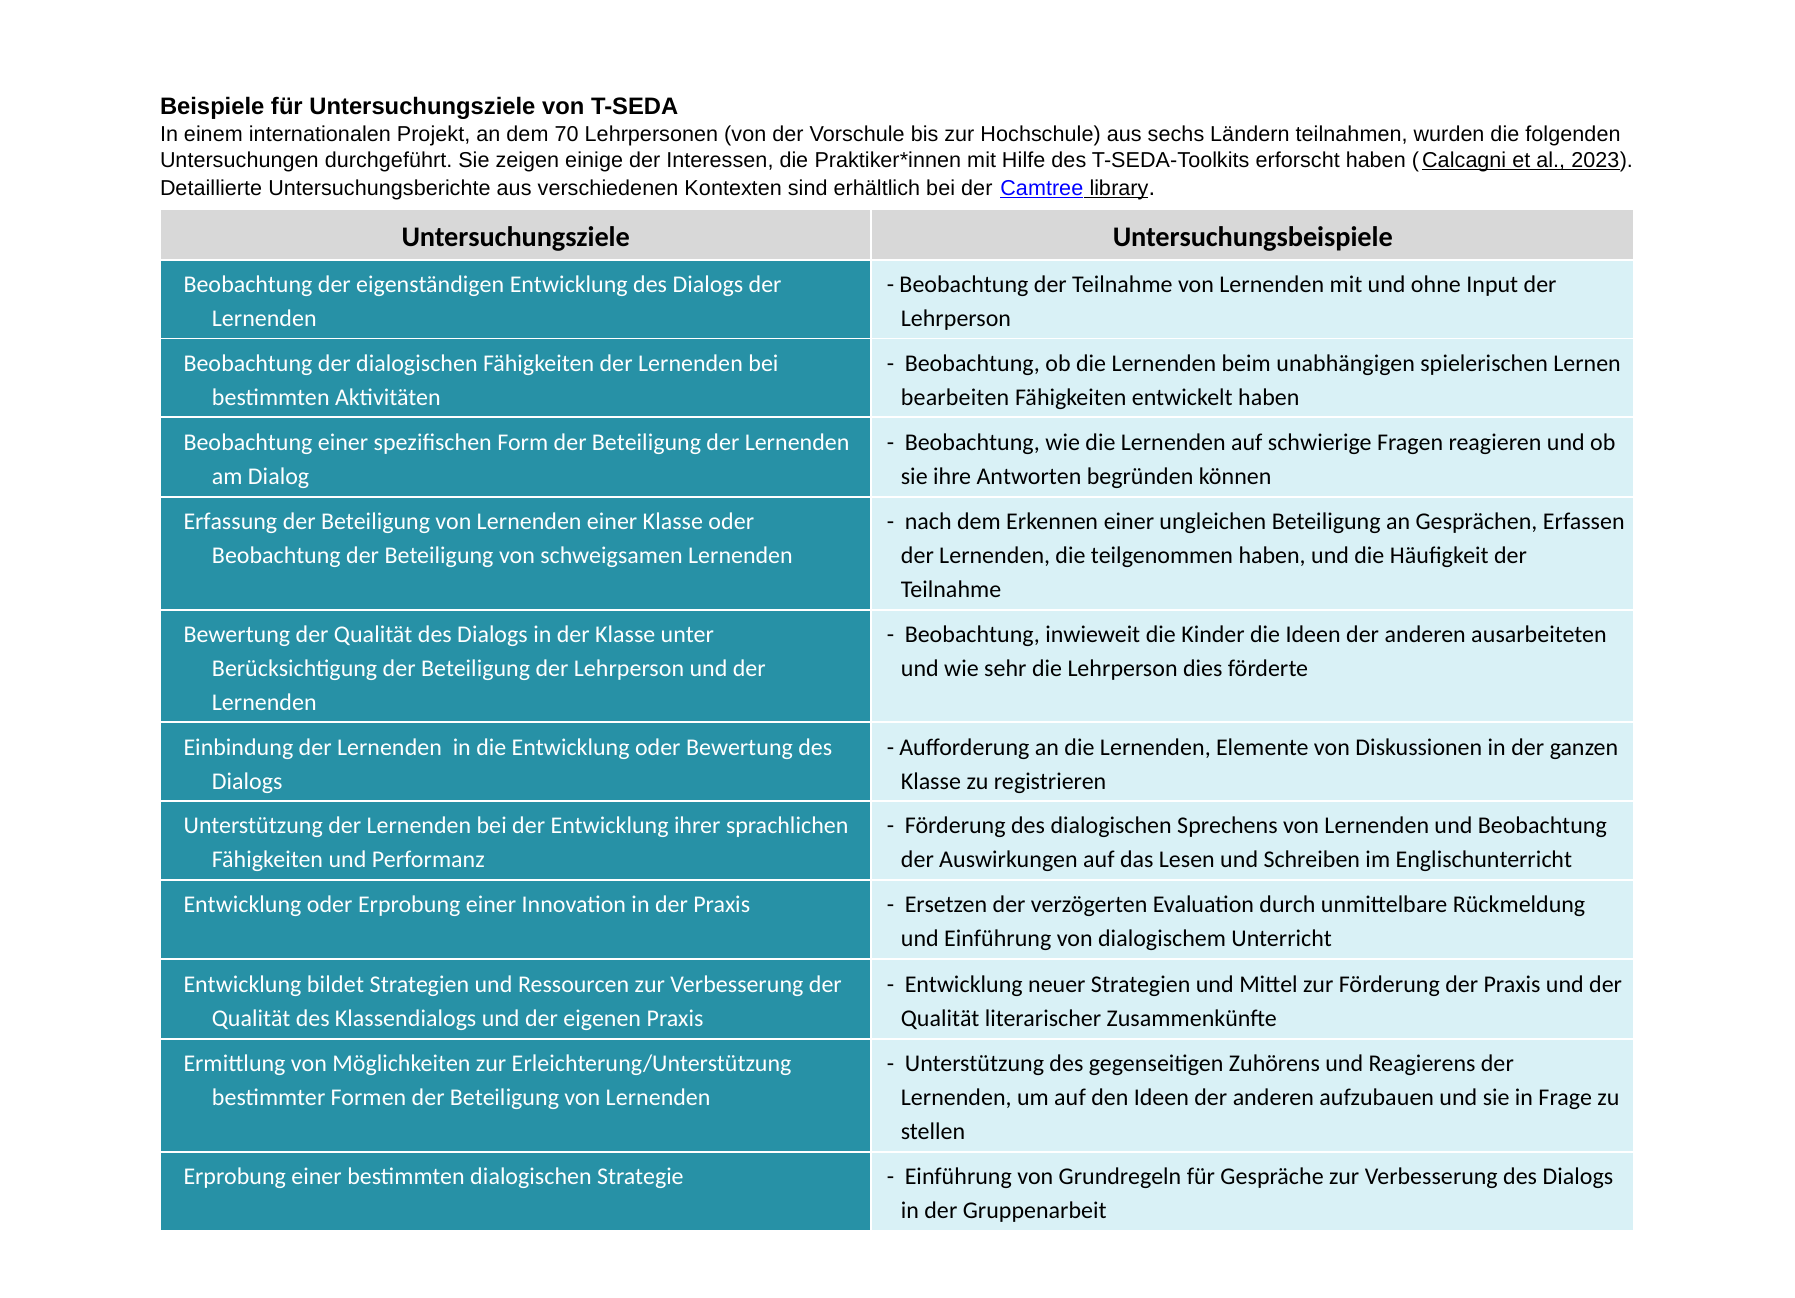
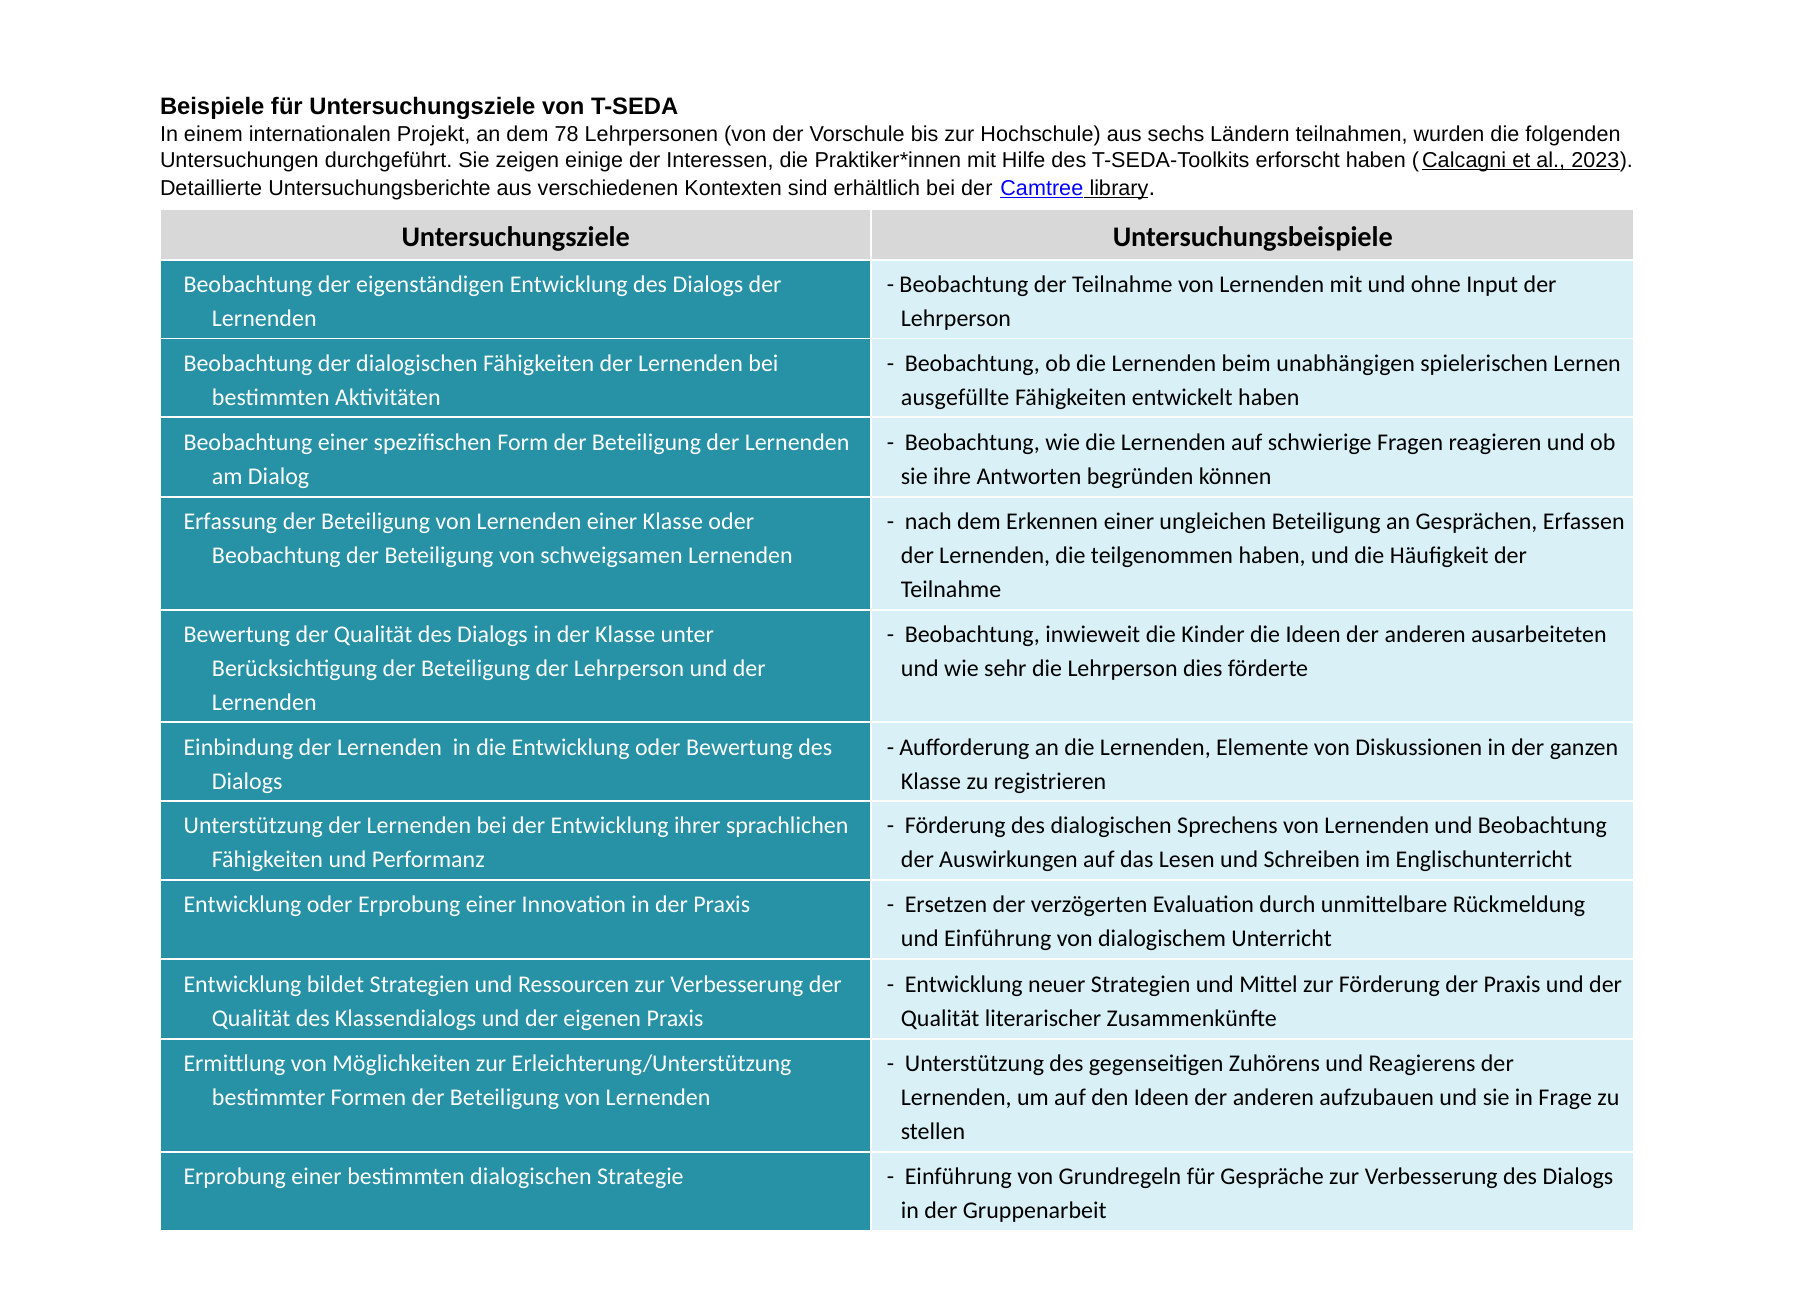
70: 70 -> 78
bearbeiten: bearbeiten -> ausgefüllte
